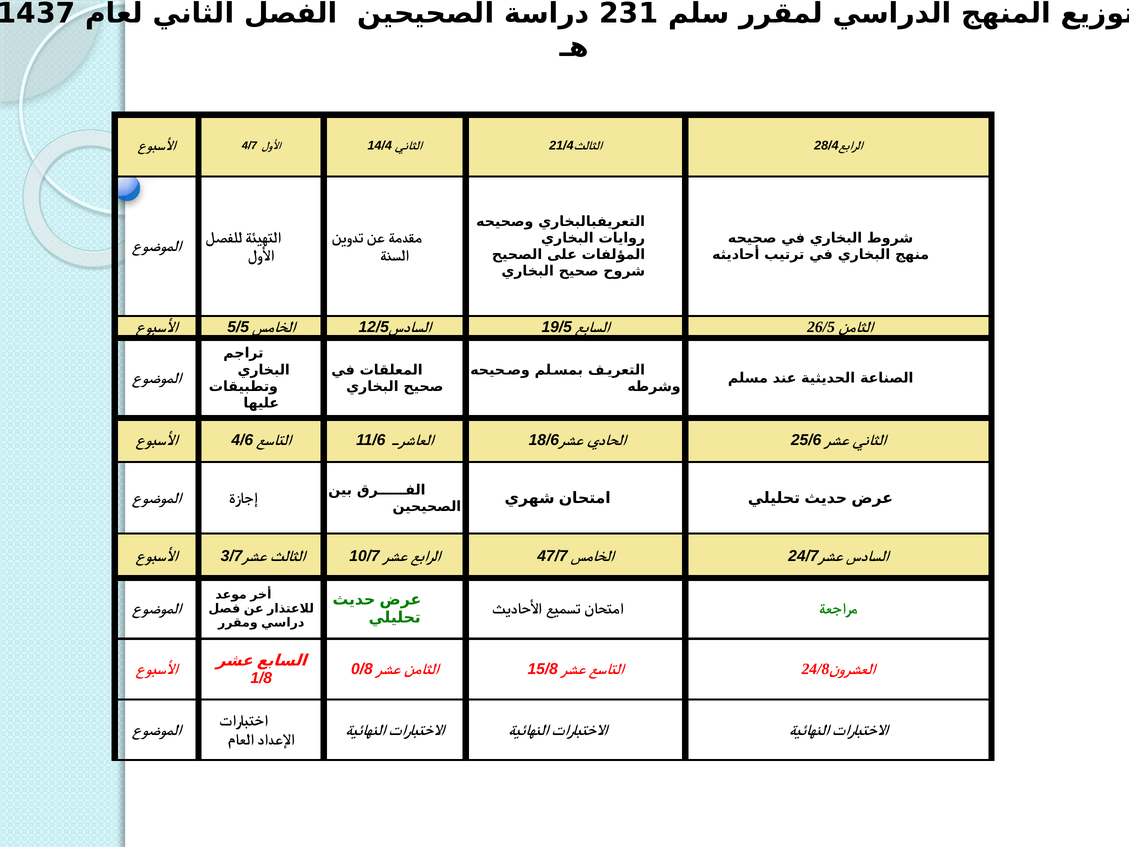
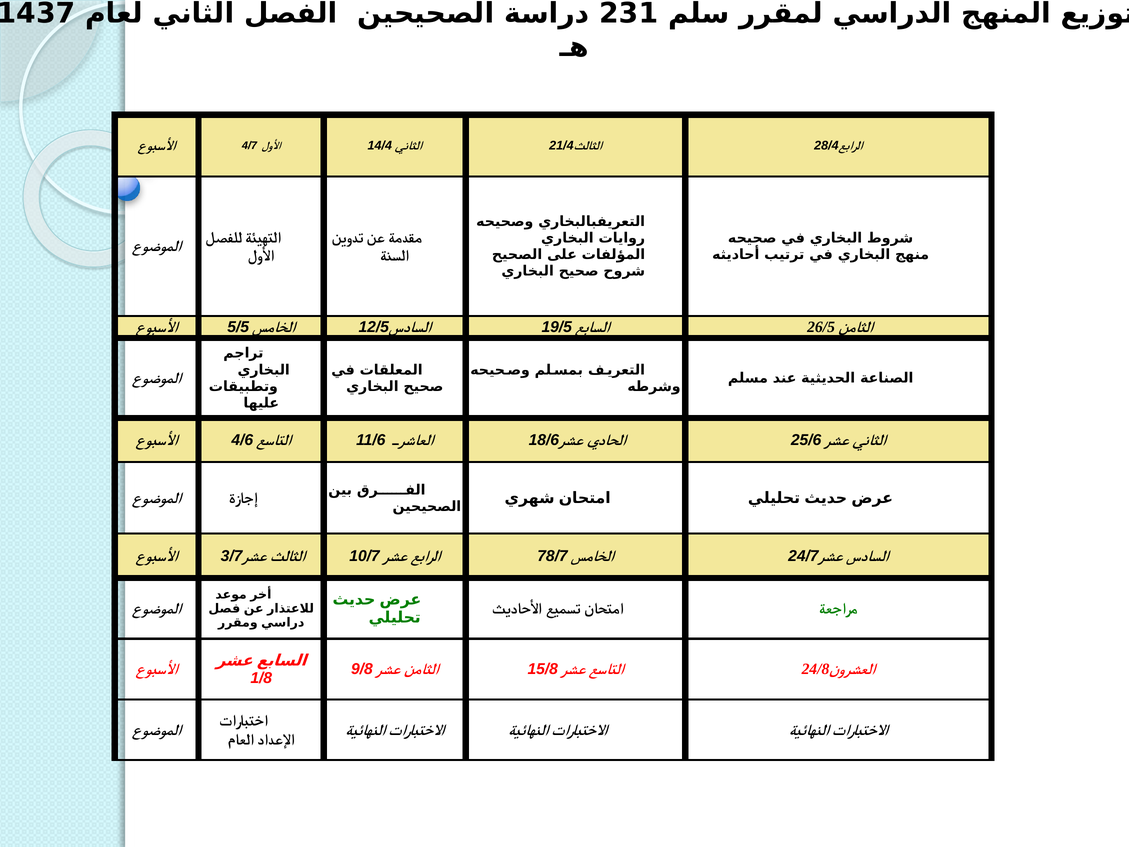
47/7: 47/7 -> 78/7
0/8: 0/8 -> 9/8
